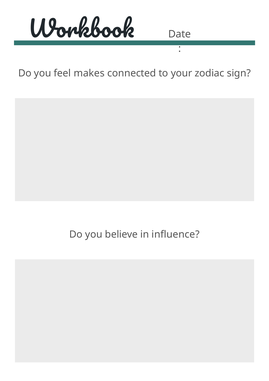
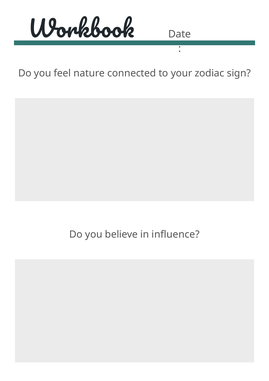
makes: makes -> nature
